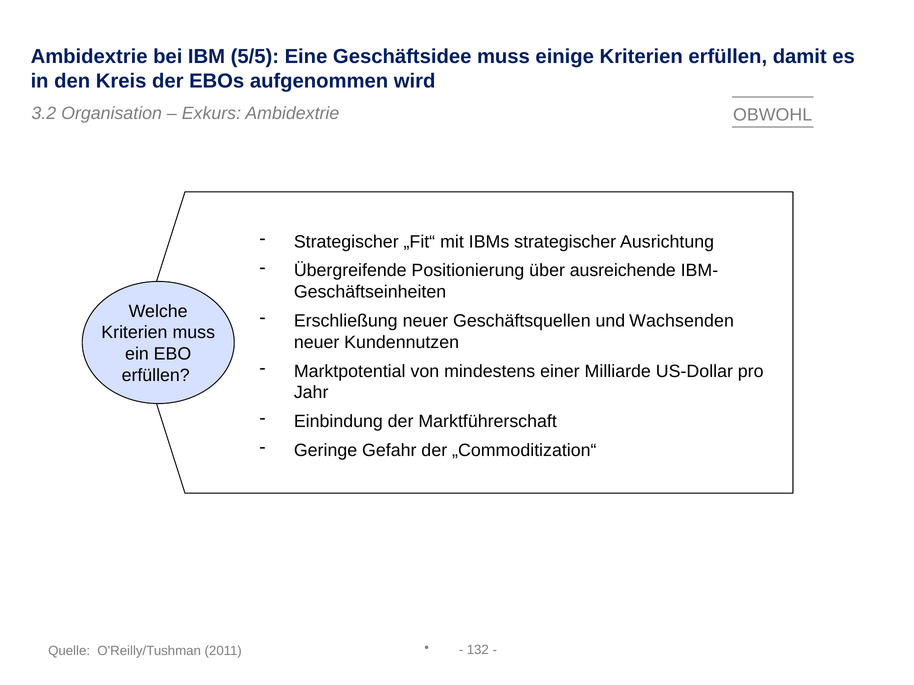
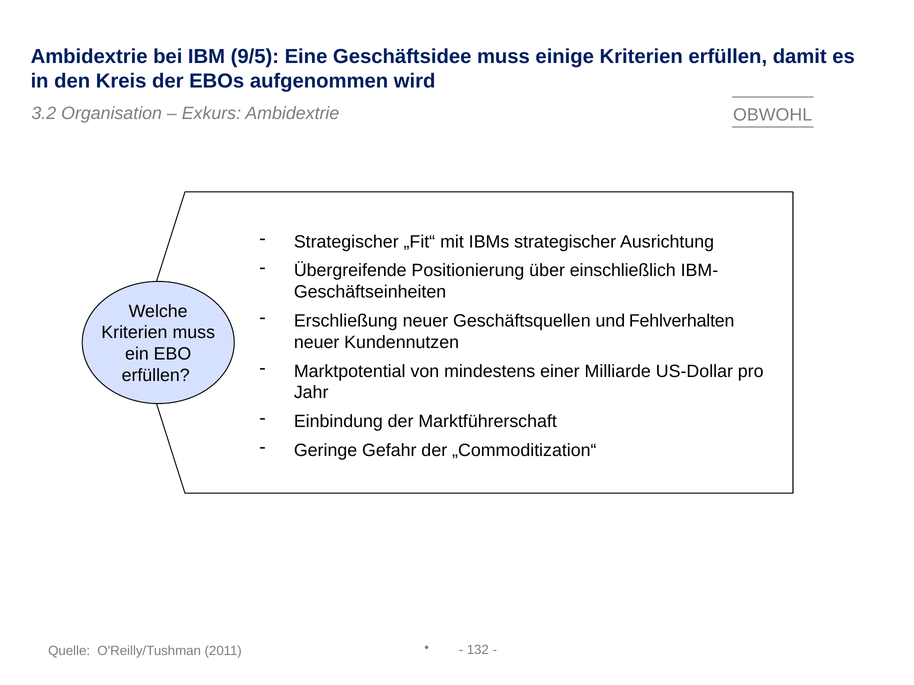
5/5: 5/5 -> 9/5
ausreichende: ausreichende -> einschließlich
Wachsenden: Wachsenden -> Fehlverhalten
